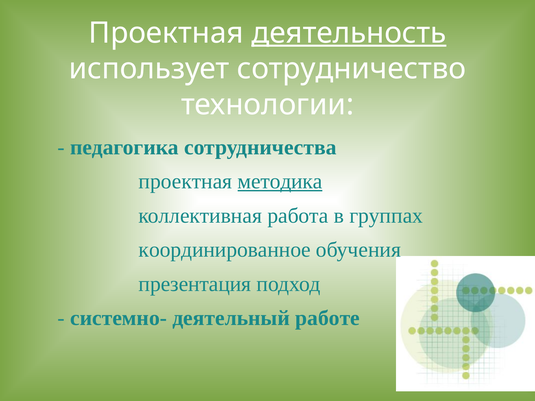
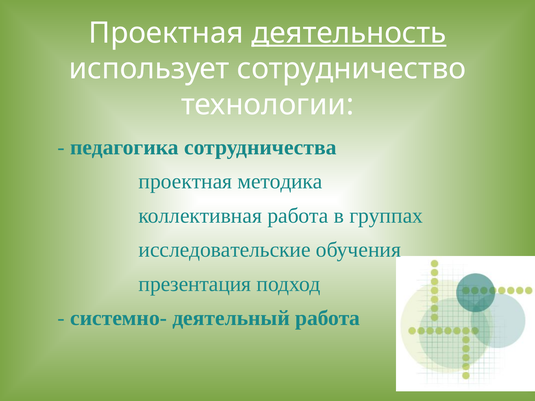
методика underline: present -> none
координированное: координированное -> исследовательские
деятельный работе: работе -> работа
